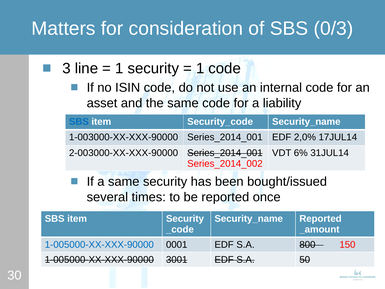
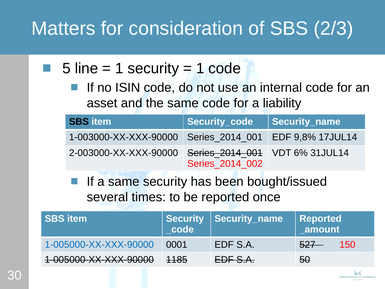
0/3: 0/3 -> 2/3
3: 3 -> 5
SBS at (79, 122) colour: blue -> black
2,0%: 2,0% -> 9,8%
800: 800 -> 527
3001: 3001 -> 1185
